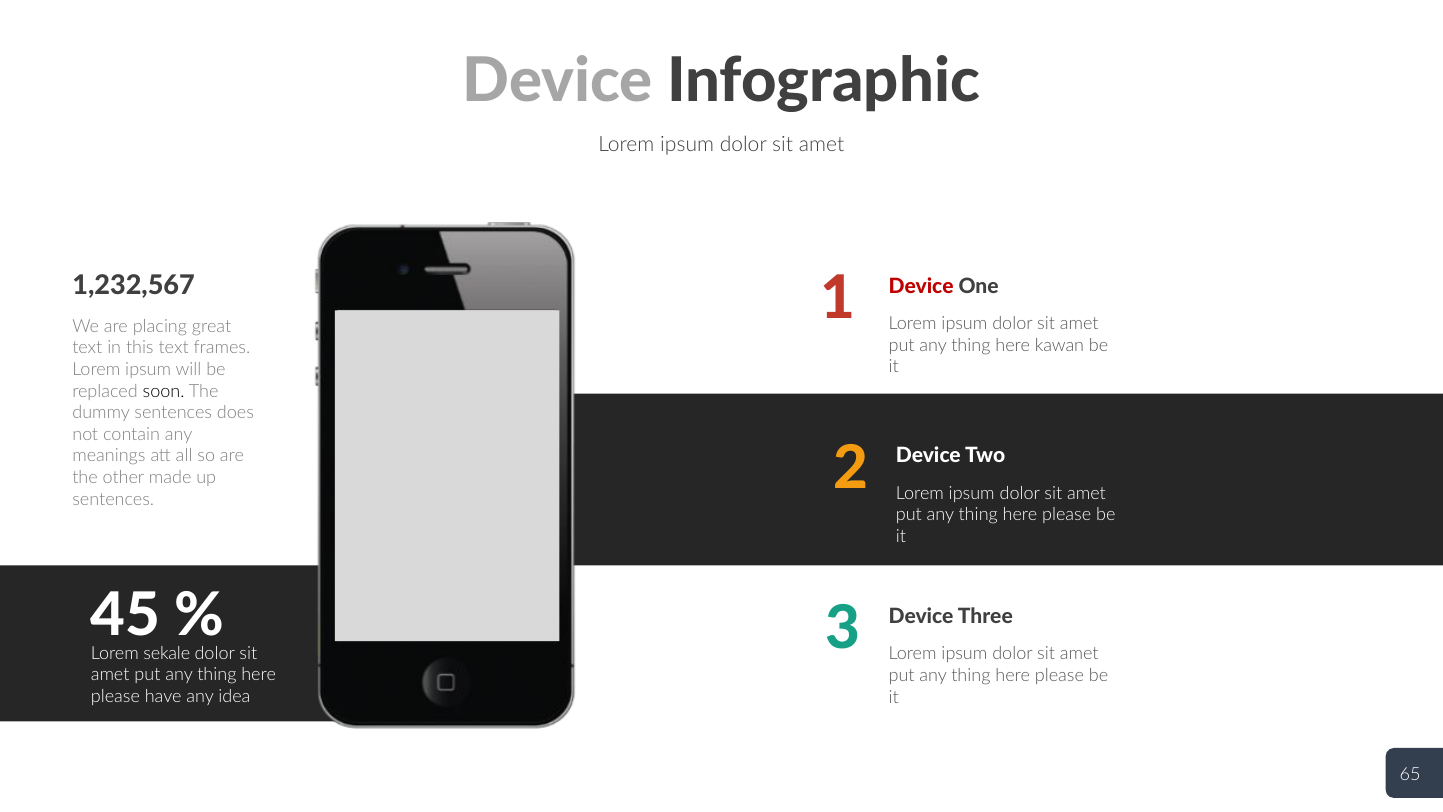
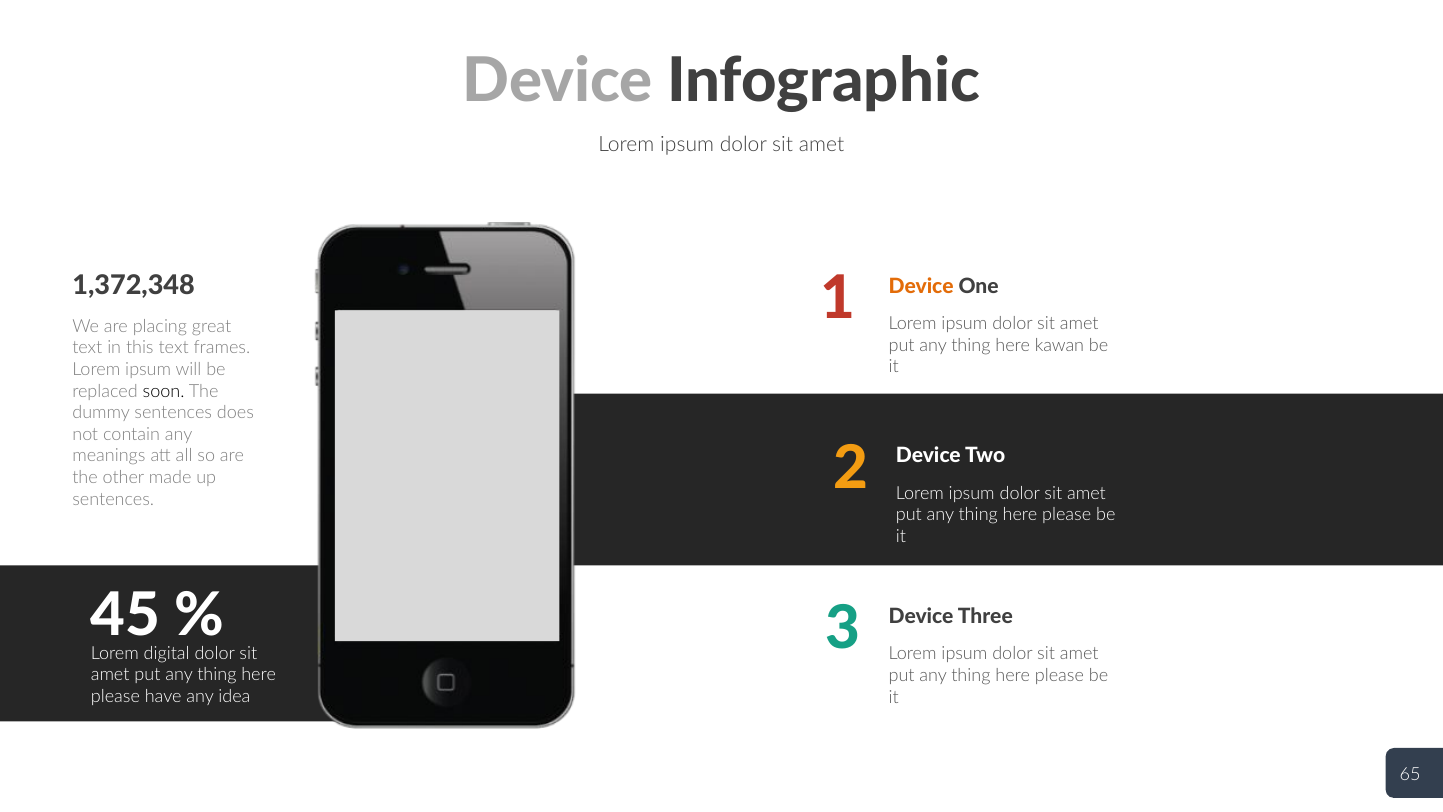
1,232,567: 1,232,567 -> 1,372,348
Device at (921, 286) colour: red -> orange
sekale: sekale -> digital
